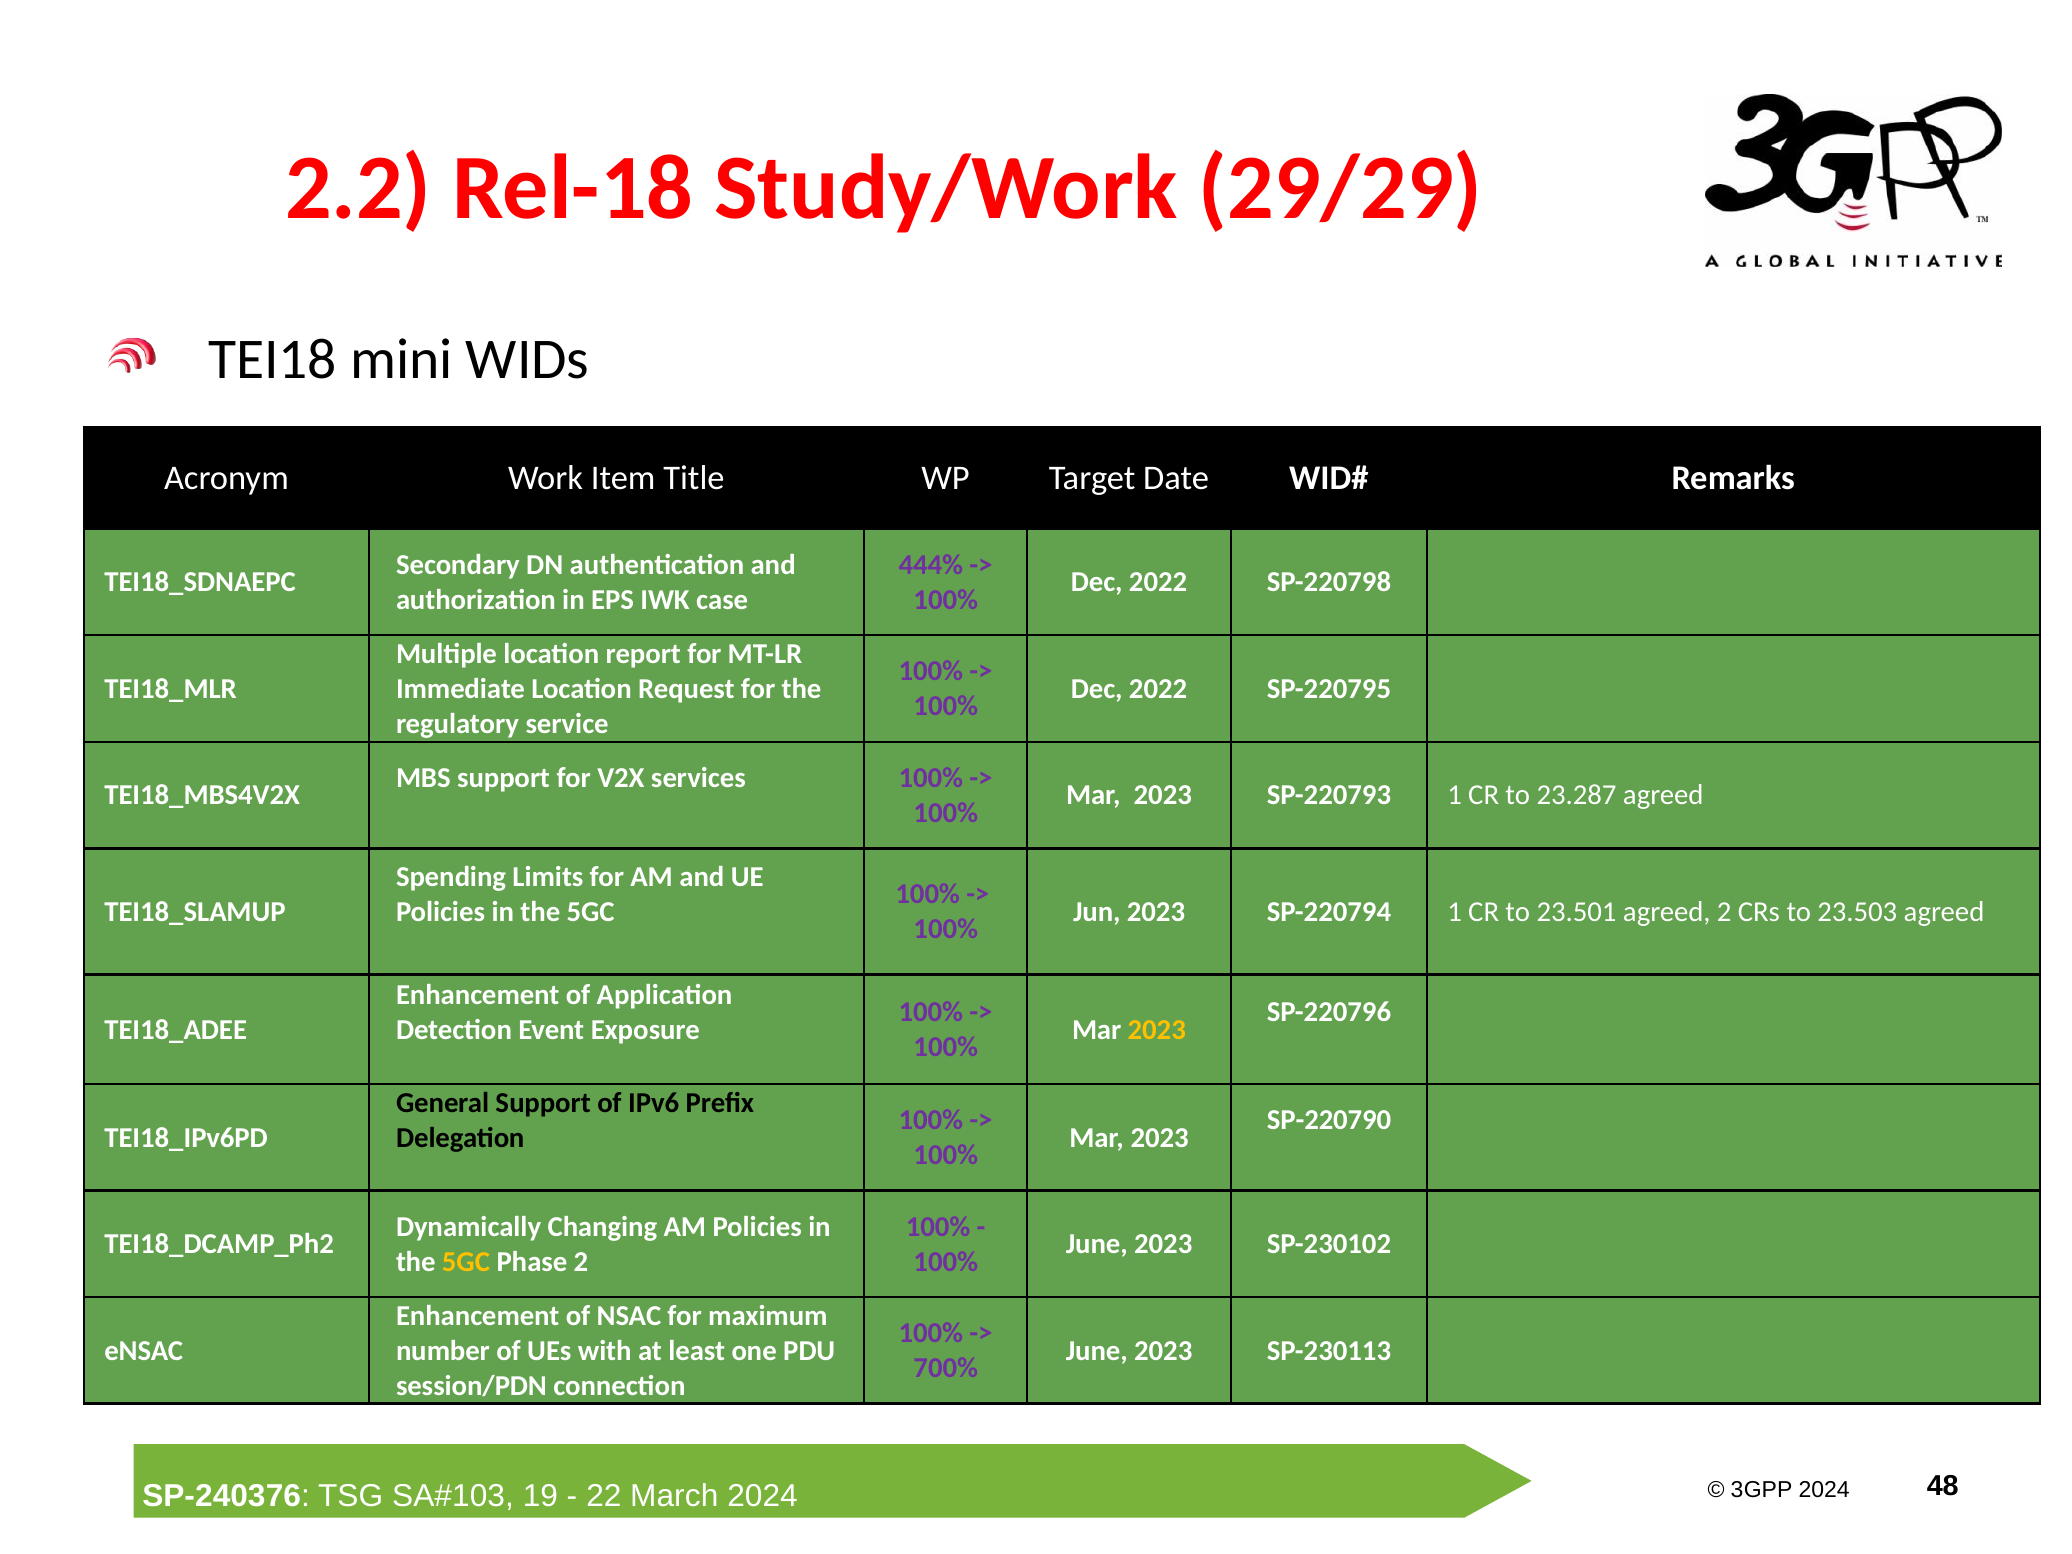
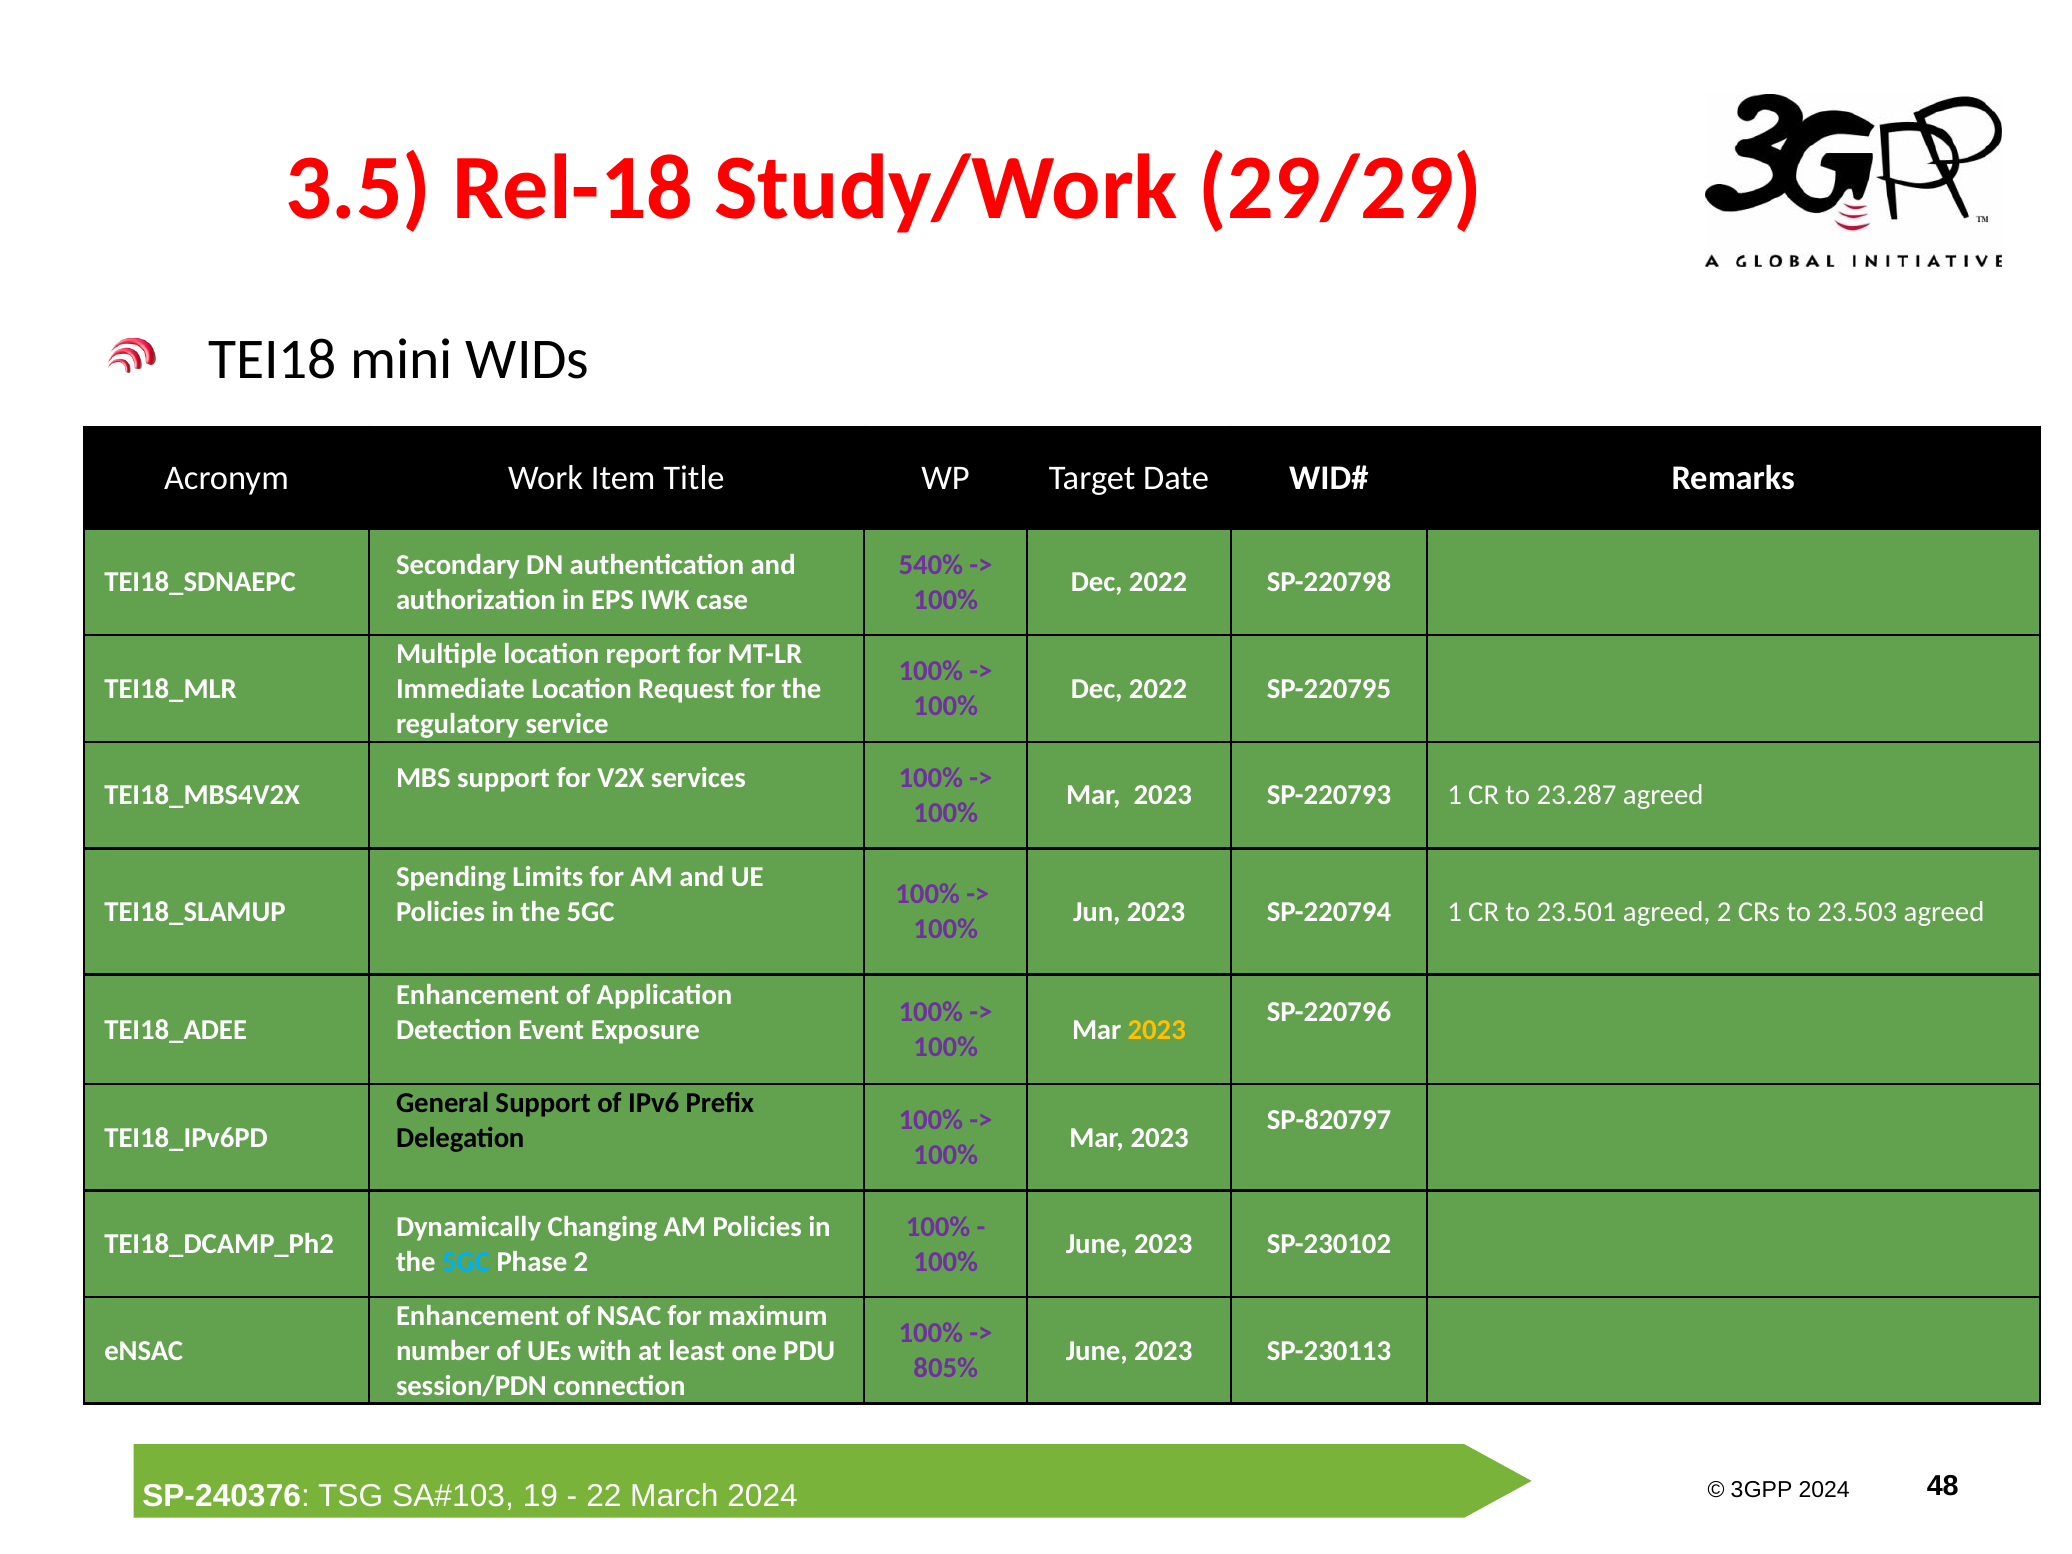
2.2: 2.2 -> 3.5
444%: 444% -> 540%
SP-220790: SP-220790 -> SP-820797
5GC at (466, 1262) colour: yellow -> light blue
700%: 700% -> 805%
